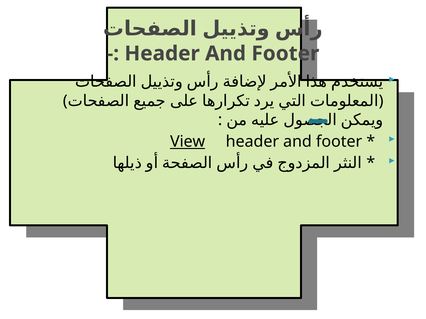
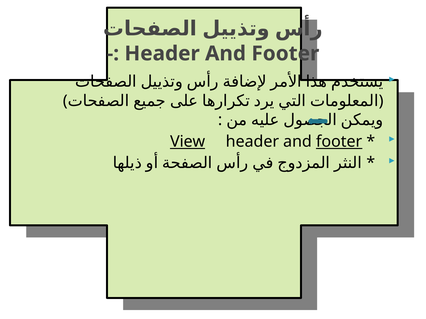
footer at (339, 142) underline: none -> present
